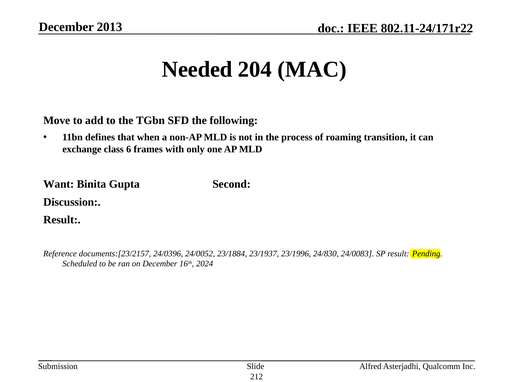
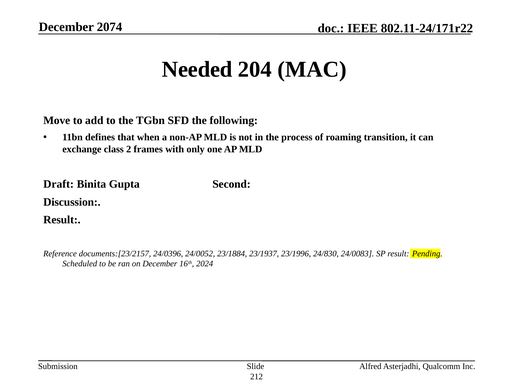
2013: 2013 -> 2074
6: 6 -> 2
Want: Want -> Draft
